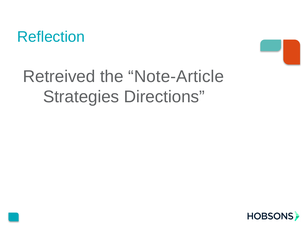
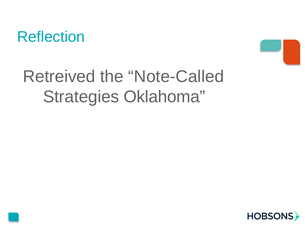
Note-Article: Note-Article -> Note-Called
Directions: Directions -> Oklahoma
